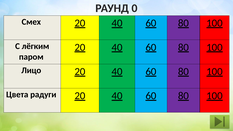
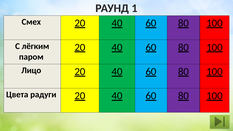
0: 0 -> 1
